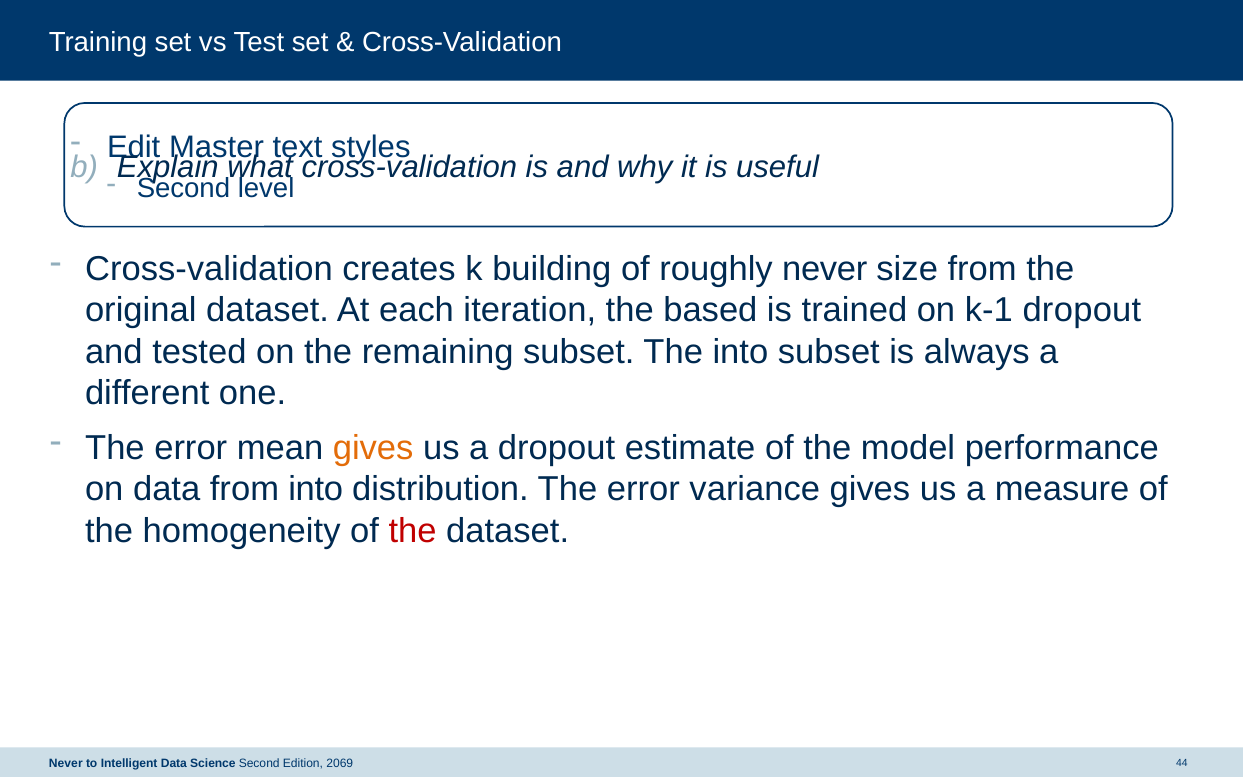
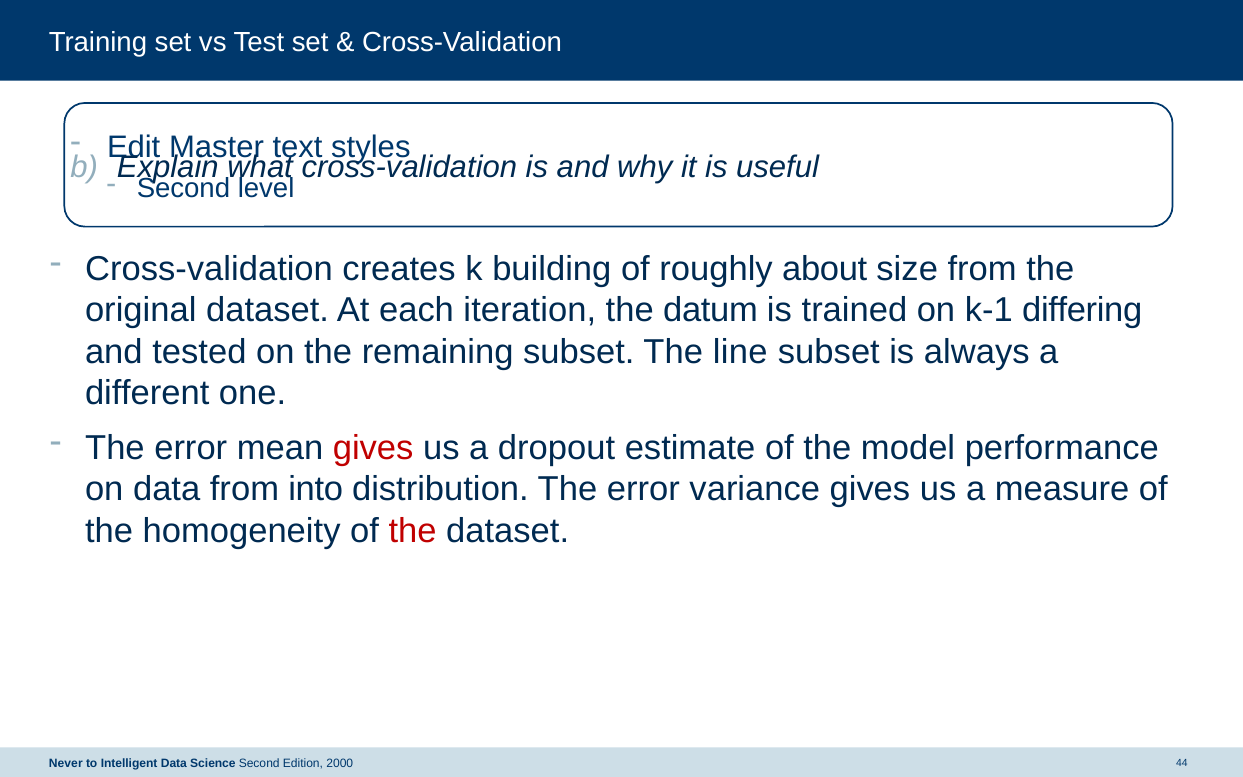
roughly never: never -> about
based: based -> datum
k-1 dropout: dropout -> differing
The into: into -> line
gives at (373, 448) colour: orange -> red
2069: 2069 -> 2000
